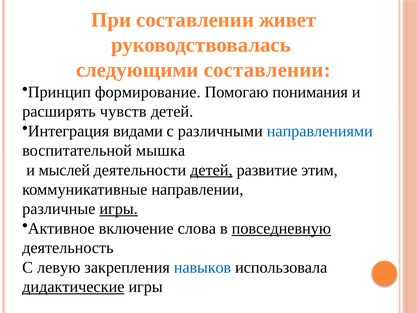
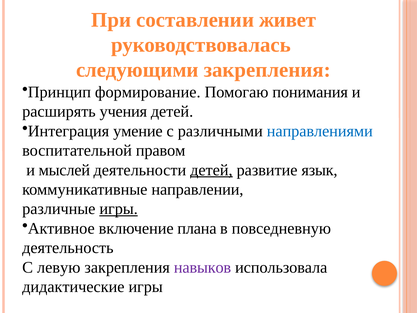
следующими составлении: составлении -> закрепления
чувств: чувств -> учения
видами: видами -> умение
мышка: мышка -> правом
этим: этим -> язык
слова: слова -> плана
повседневную underline: present -> none
навыков colour: blue -> purple
дидактические underline: present -> none
